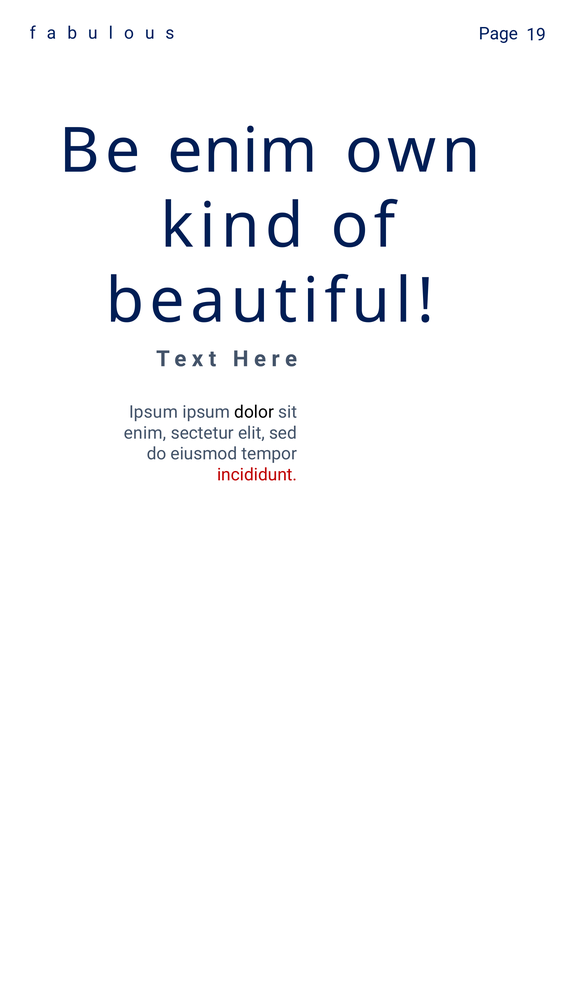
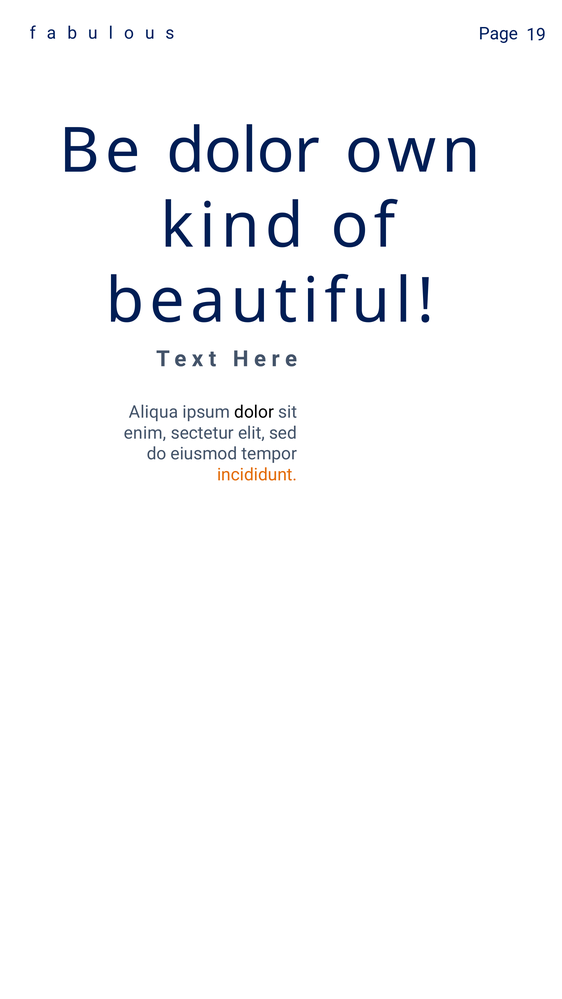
Be enim: enim -> dolor
Ipsum at (154, 412): Ipsum -> Aliqua
incididunt colour: red -> orange
